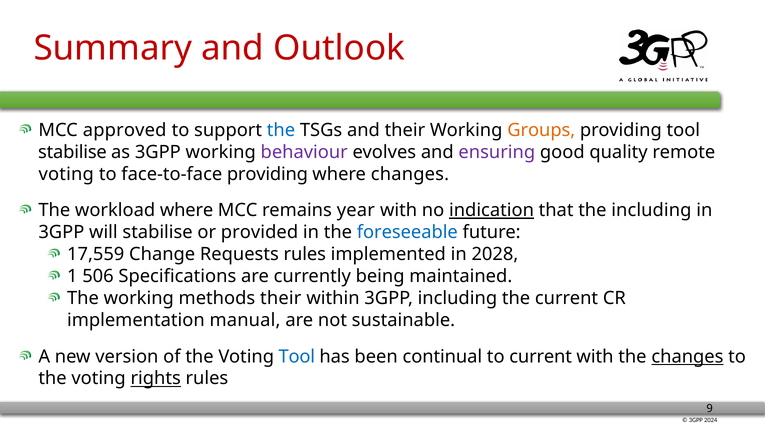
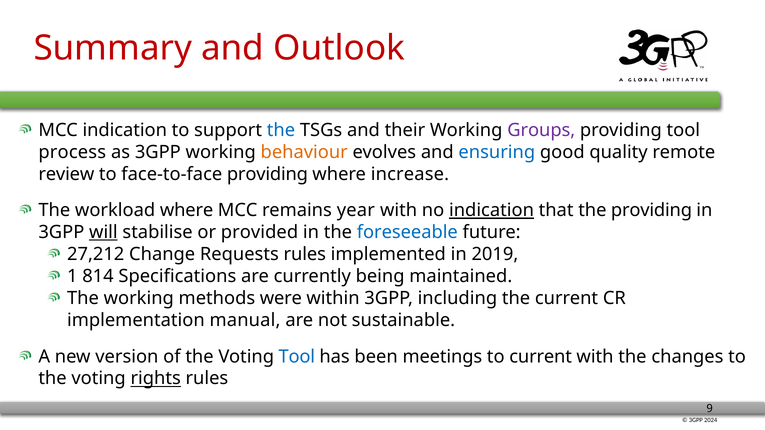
MCC approved: approved -> indication
Groups colour: orange -> purple
stabilise at (72, 152): stabilise -> process
behaviour colour: purple -> orange
ensuring colour: purple -> blue
voting at (66, 174): voting -> review
where changes: changes -> increase
the including: including -> providing
will underline: none -> present
17,559: 17,559 -> 27,212
2028: 2028 -> 2019
506: 506 -> 814
methods their: their -> were
continual: continual -> meetings
changes at (687, 357) underline: present -> none
